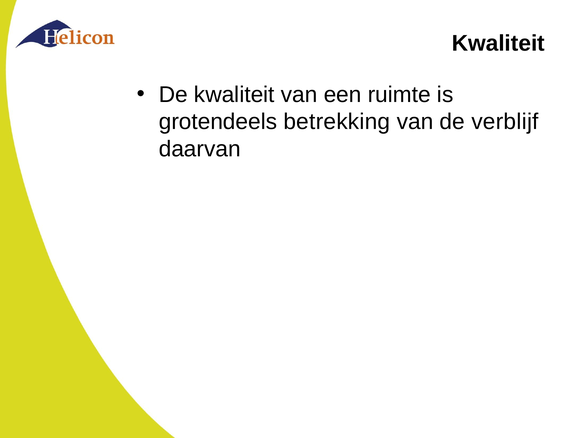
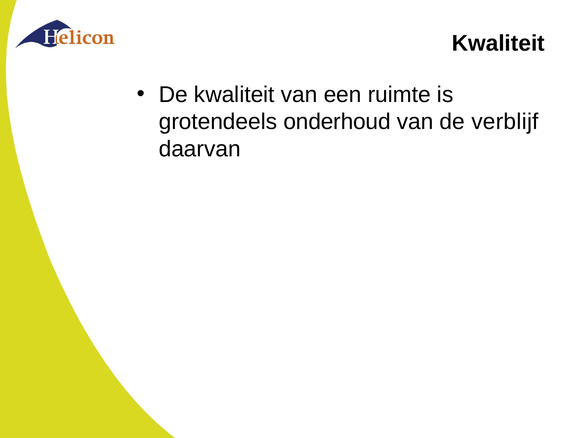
betrekking: betrekking -> onderhoud
